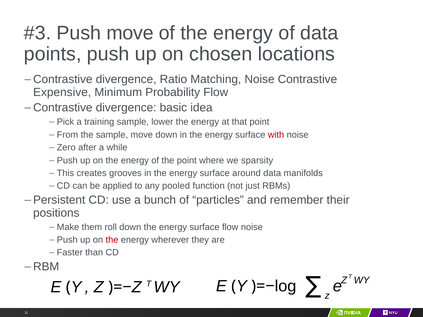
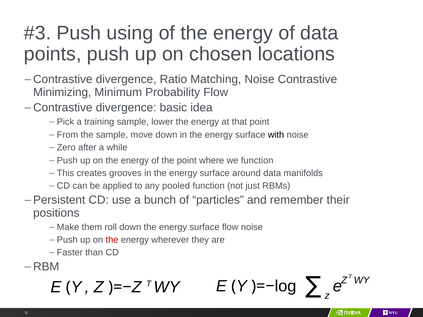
Push move: move -> using
Expensive: Expensive -> Minimizing
with colour: red -> black
we sparsity: sparsity -> function
